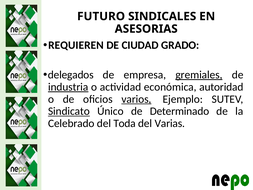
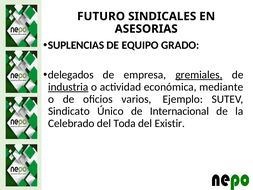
REQUIEREN: REQUIEREN -> SUPLENCIAS
CIUDAD: CIUDAD -> EQUIPO
autoridad: autoridad -> mediante
varios underline: present -> none
Sindicato underline: present -> none
Determinado: Determinado -> Internacional
Varias: Varias -> Existir
